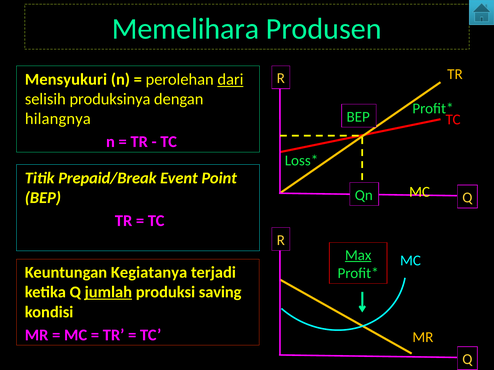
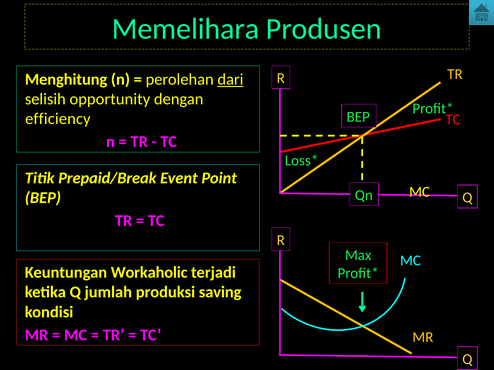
Mensyukuri: Mensyukuri -> Menghitung
produksinya: produksinya -> opportunity
hilangnya: hilangnya -> efficiency
Max underline: present -> none
Kegiatanya: Kegiatanya -> Workaholic
jumlah underline: present -> none
